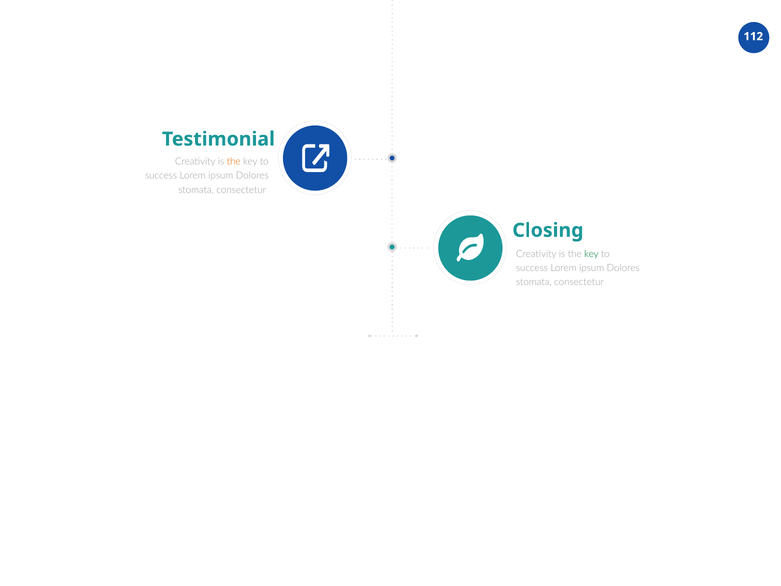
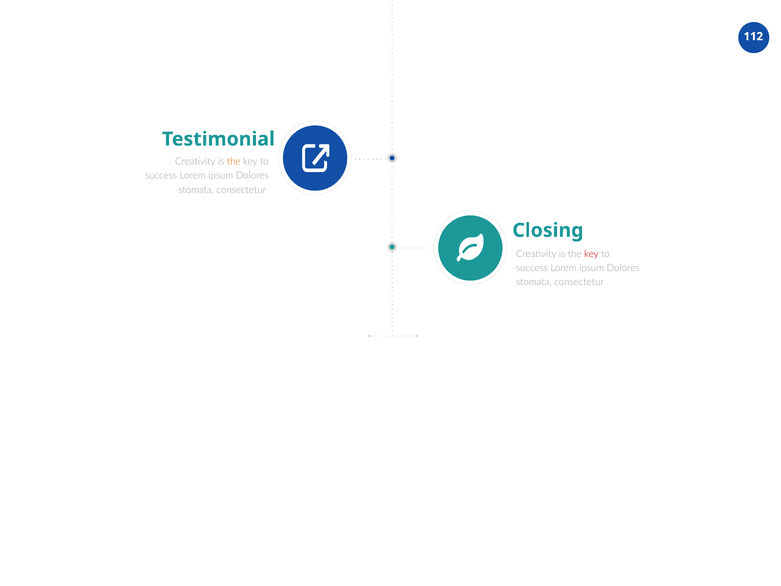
key at (591, 254) colour: green -> red
